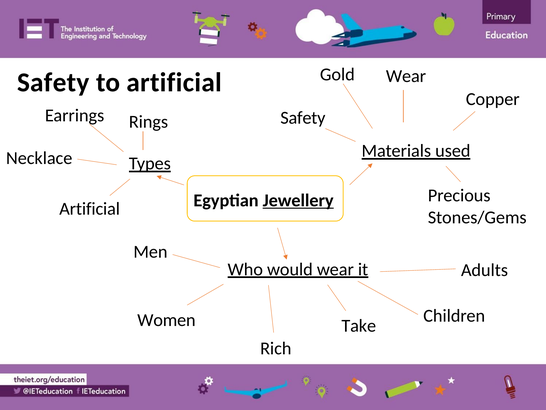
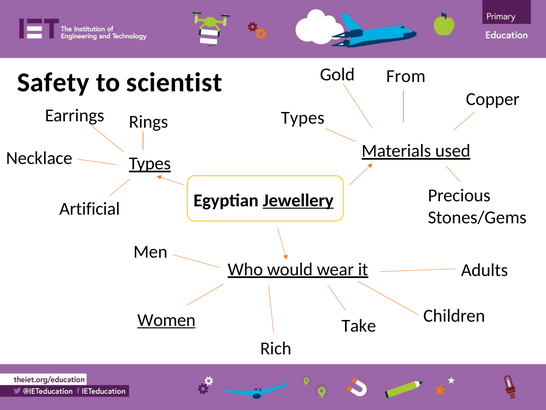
Gold Wear: Wear -> From
to artificial: artificial -> scientist
Safety at (303, 118): Safety -> Types
Women underline: none -> present
